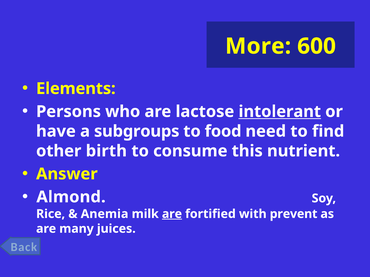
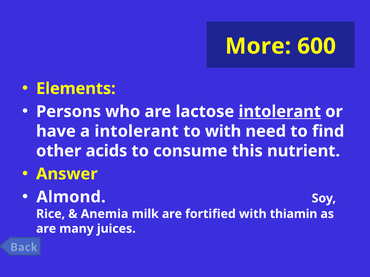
a subgroups: subgroups -> intolerant
to food: food -> with
birth: birth -> acids
are at (172, 214) underline: present -> none
prevent: prevent -> thiamin
